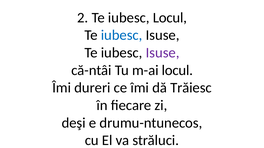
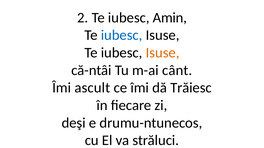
iubesc Locul: Locul -> Amin
Isuse at (163, 53) colour: purple -> orange
m-ai locul: locul -> cânt
dureri: dureri -> ascult
